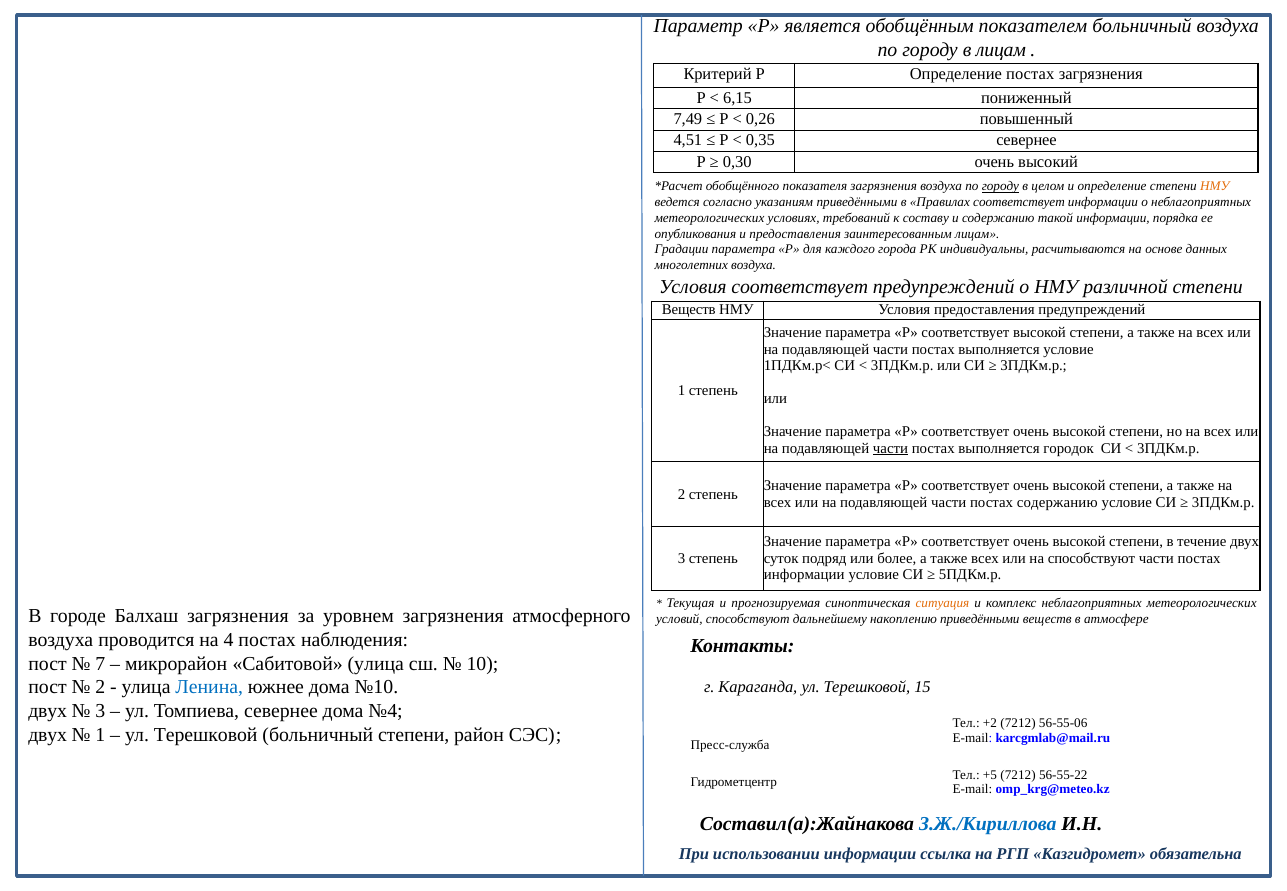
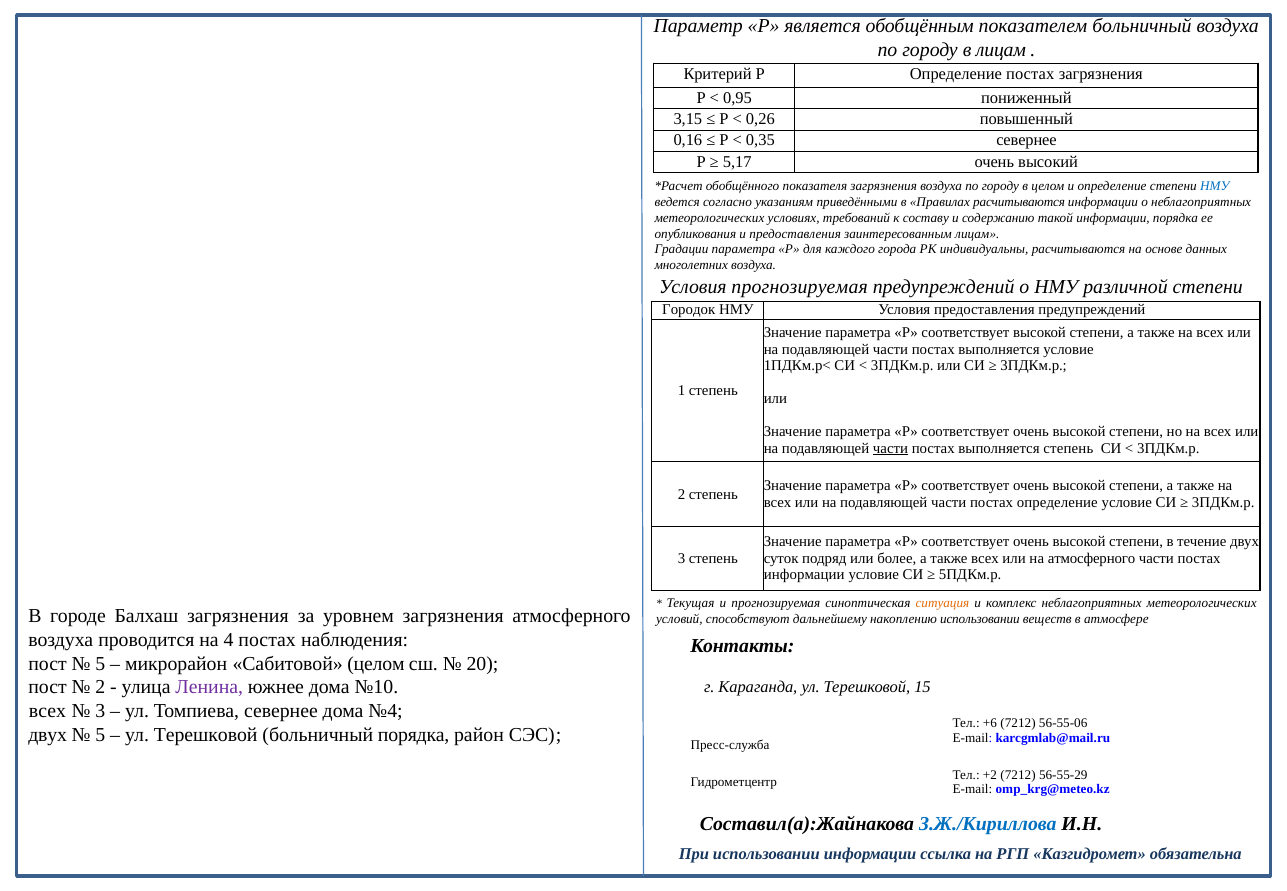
6,15: 6,15 -> 0,95
7,49: 7,49 -> 3,15
4,51: 4,51 -> 0,16
0,30: 0,30 -> 5,17
городу at (1000, 186) underline: present -> none
НМУ at (1215, 186) colour: orange -> blue
Правилах соответствует: соответствует -> расчитываются
Условия соответствует: соответствует -> прогнозируемая
Веществ at (689, 310): Веществ -> Городок
выполняется городок: городок -> степень
постах содержанию: содержанию -> определение
на способствуют: способствуют -> атмосферного
накоплению приведёнными: приведёнными -> использовании
7 at (100, 664): 7 -> 5
Сабитовой улица: улица -> целом
10: 10 -> 20
Ленина colour: blue -> purple
двух at (48, 711): двух -> всех
+2: +2 -> +6
1 at (100, 735): 1 -> 5
больничный степени: степени -> порядка
+5: +5 -> +2
56-55-22: 56-55-22 -> 56-55-29
